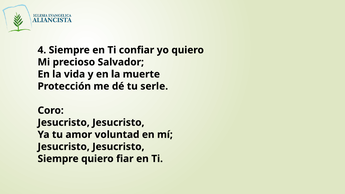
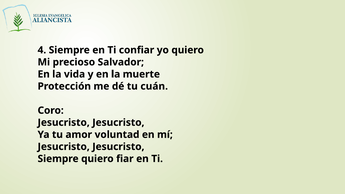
serle: serle -> cuán
